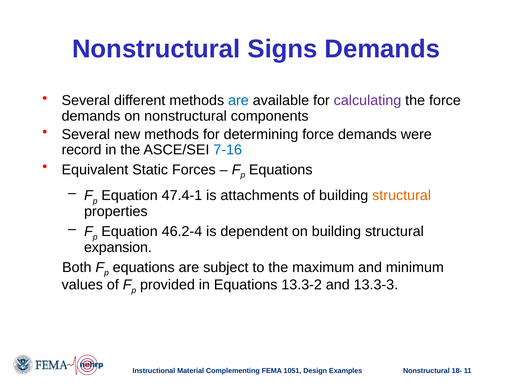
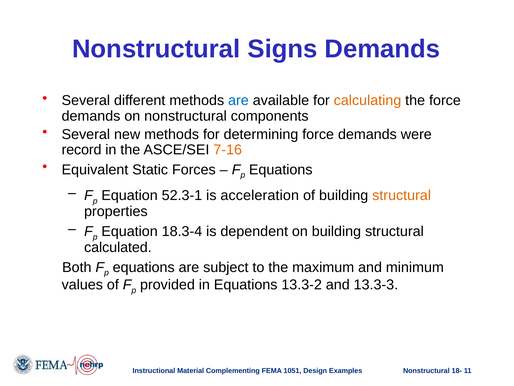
calculating colour: purple -> orange
7-16 colour: blue -> orange
47.4-1: 47.4-1 -> 52.3-1
attachments: attachments -> acceleration
46.2-4: 46.2-4 -> 18.3-4
expansion: expansion -> calculated
